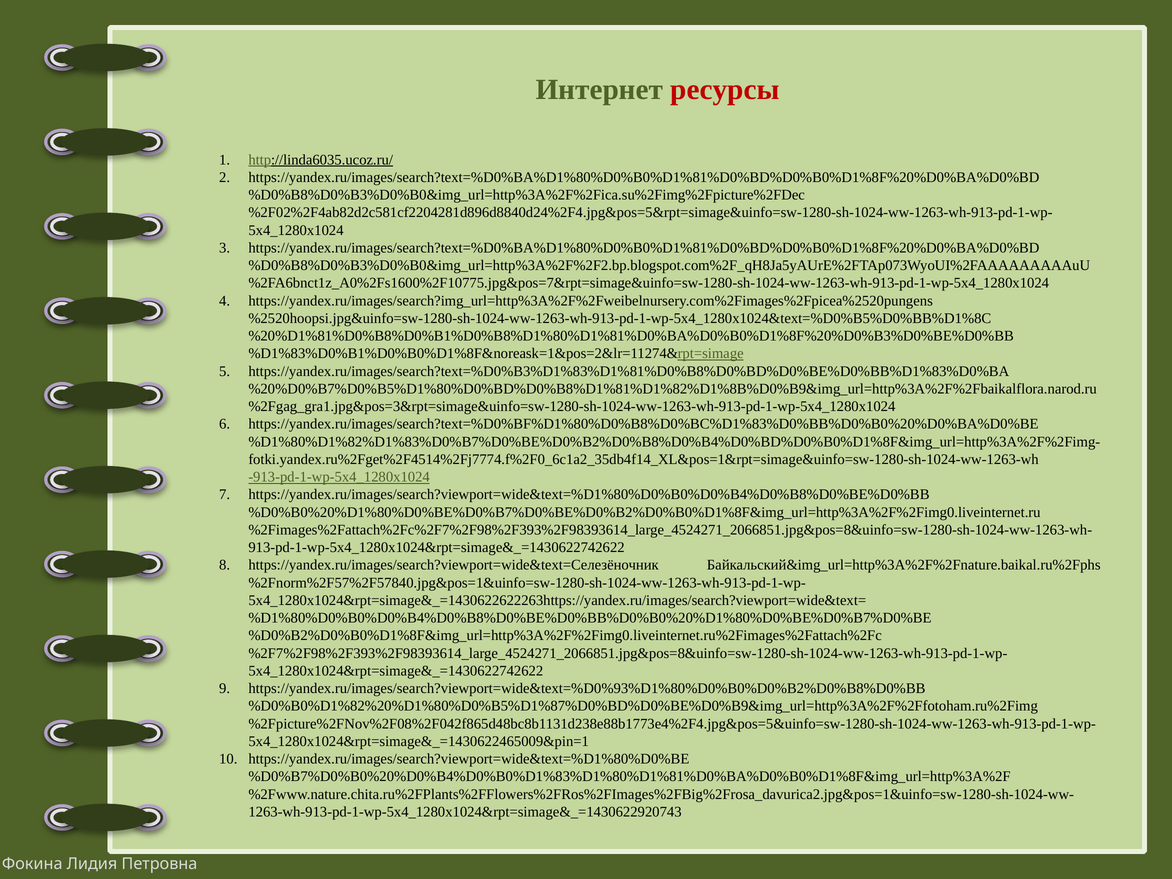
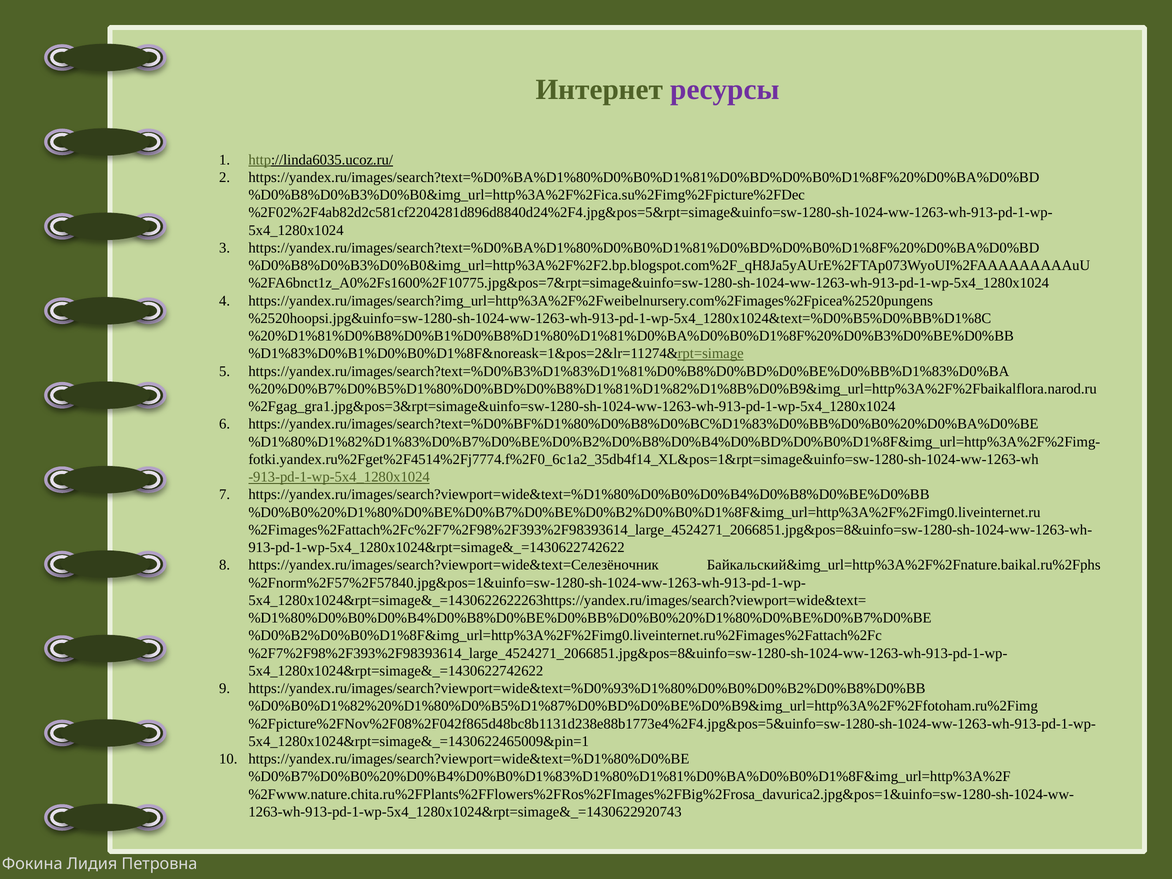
ресурсы colour: red -> purple
